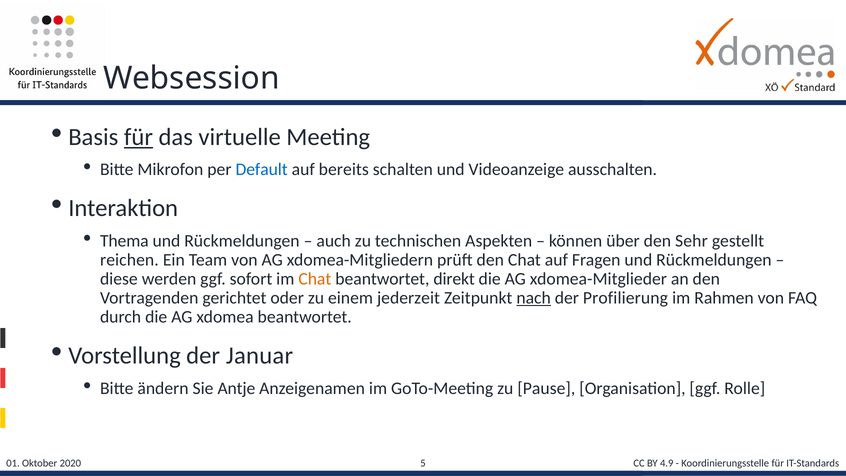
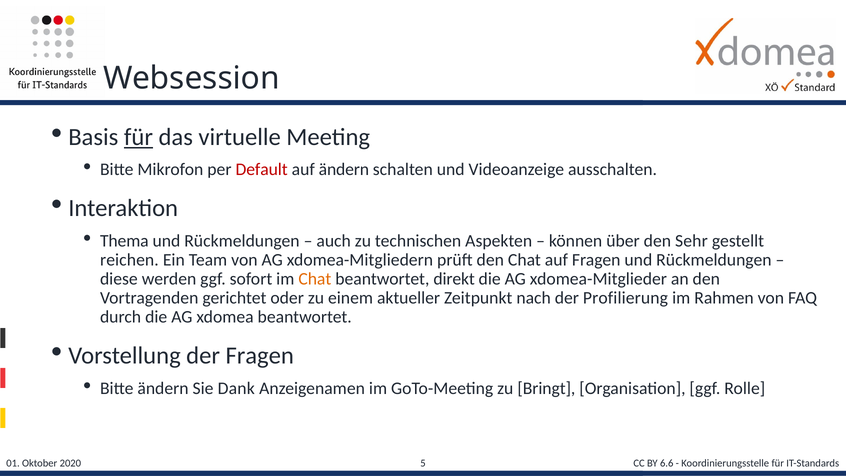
Default colour: blue -> red
auf bereits: bereits -> ändern
jederzeit: jederzeit -> aktueller
nach underline: present -> none
der Januar: Januar -> Fragen
Antje: Antje -> Dank
Pause: Pause -> Bringt
4.9: 4.9 -> 6.6
